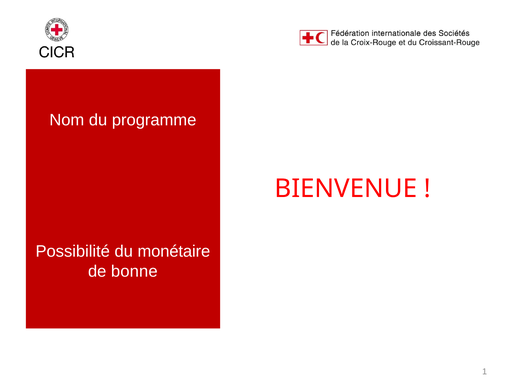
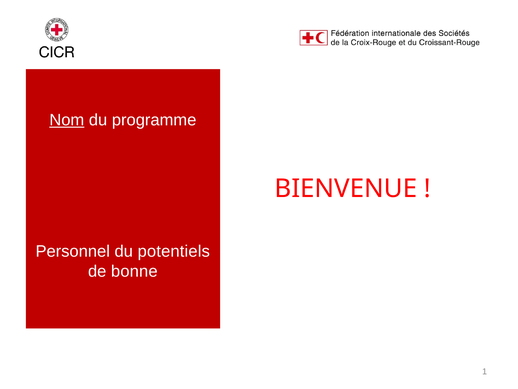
Nom underline: none -> present
Possibilité: Possibilité -> Personnel
monétaire: monétaire -> potentiels
